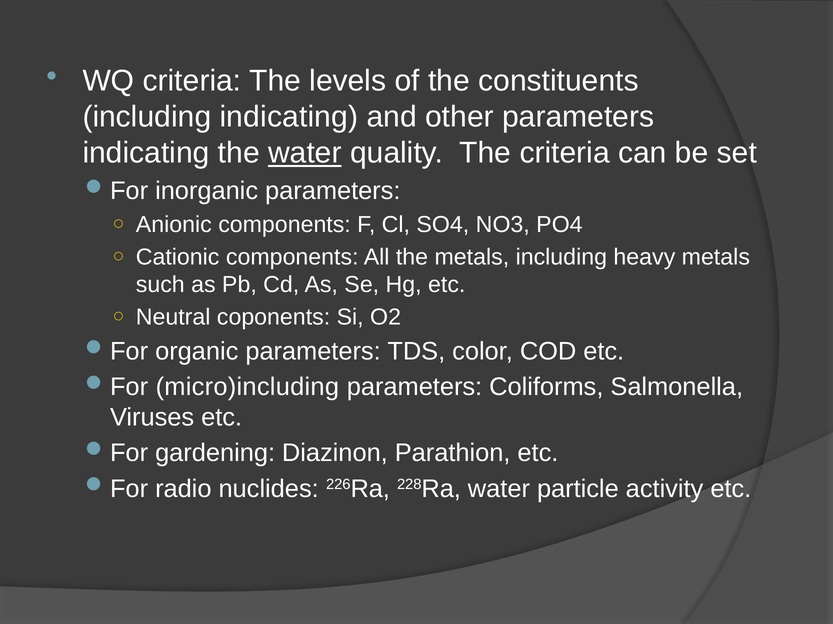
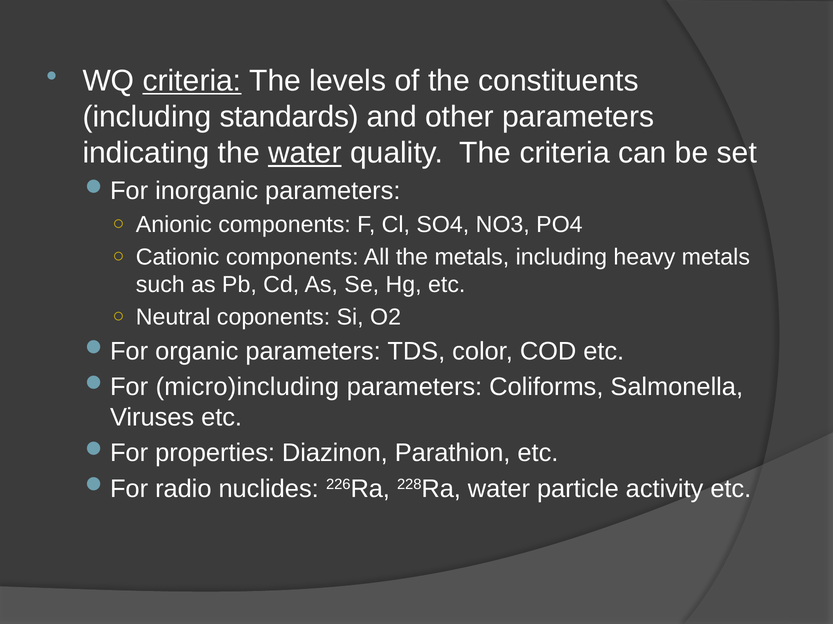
criteria at (192, 81) underline: none -> present
including indicating: indicating -> standards
gardening: gardening -> properties
